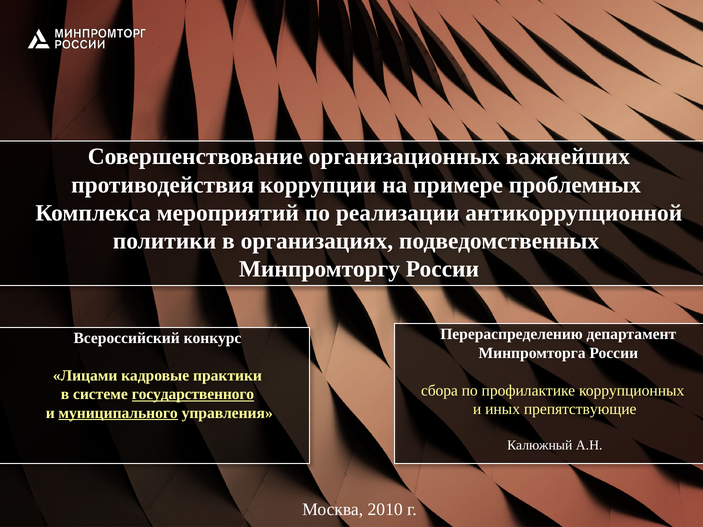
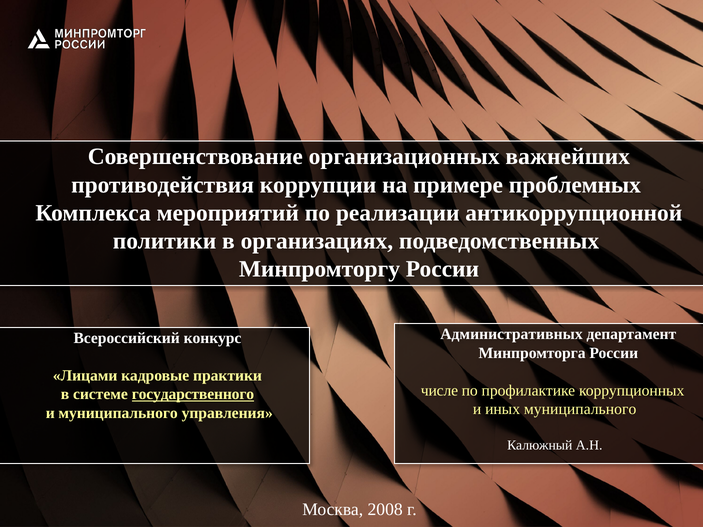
Перераспределению: Перераспределению -> Административных
сбора: сбора -> числе
иных препятствующие: препятствующие -> муниципального
муниципального at (118, 413) underline: present -> none
2010: 2010 -> 2008
